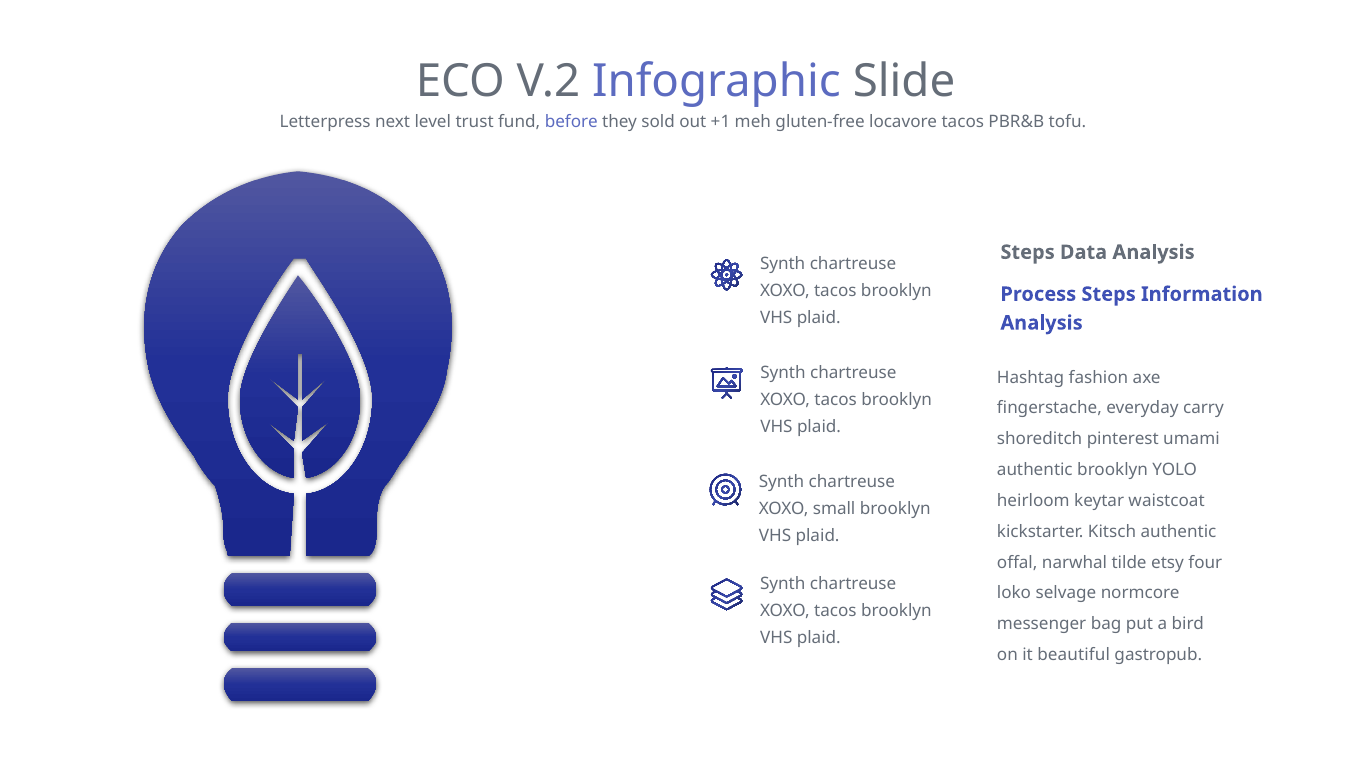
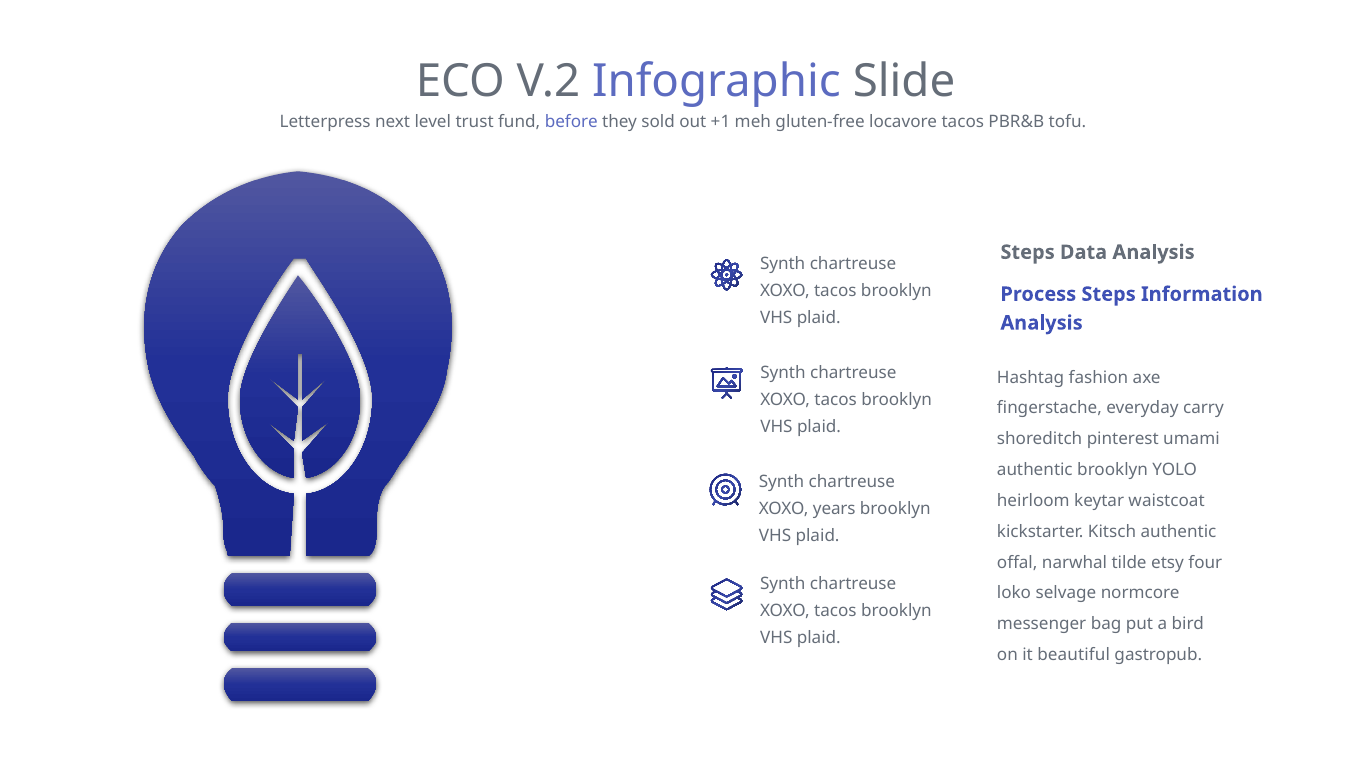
small: small -> years
